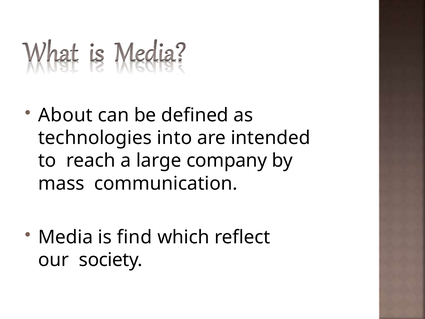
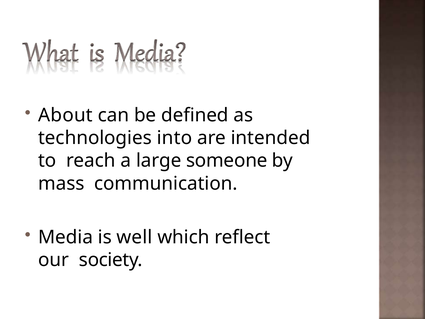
company: company -> someone
find: find -> well
